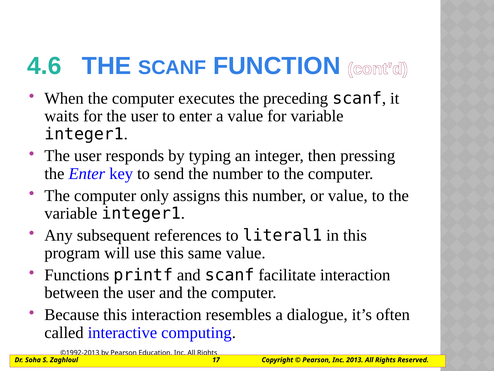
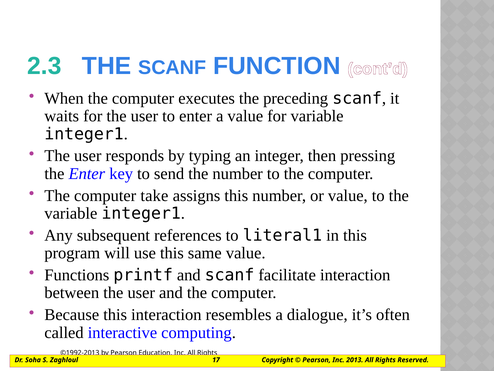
4.6: 4.6 -> 2.3
only: only -> take
